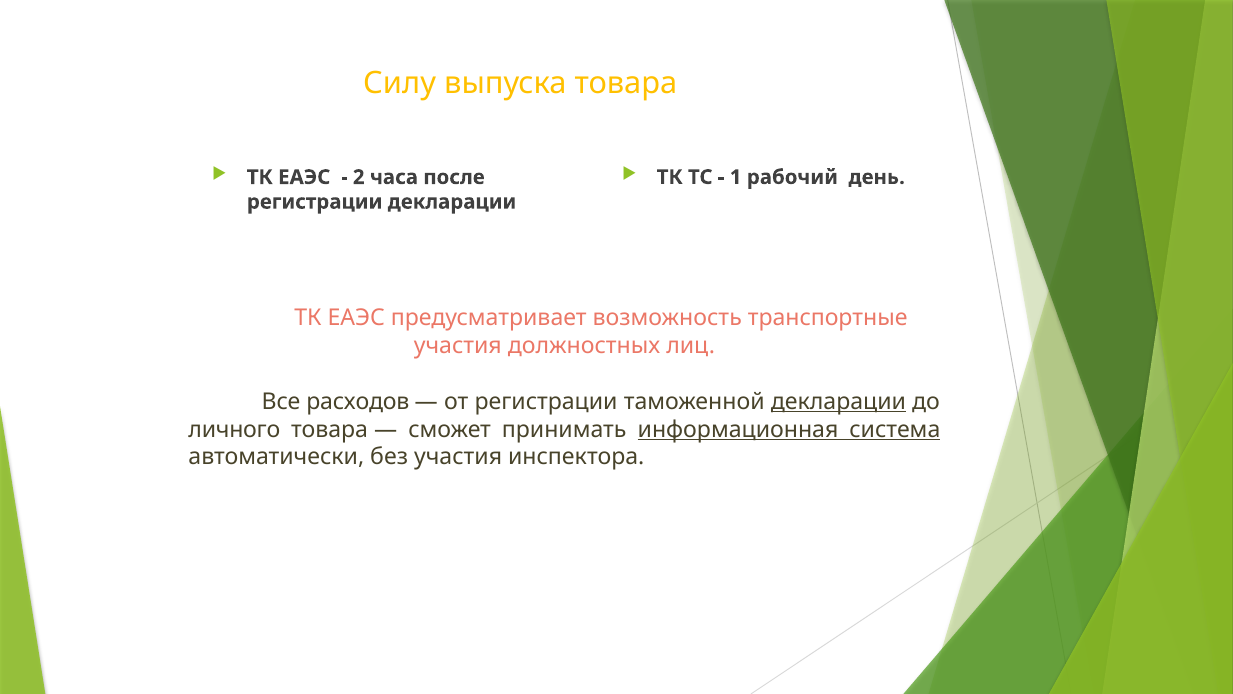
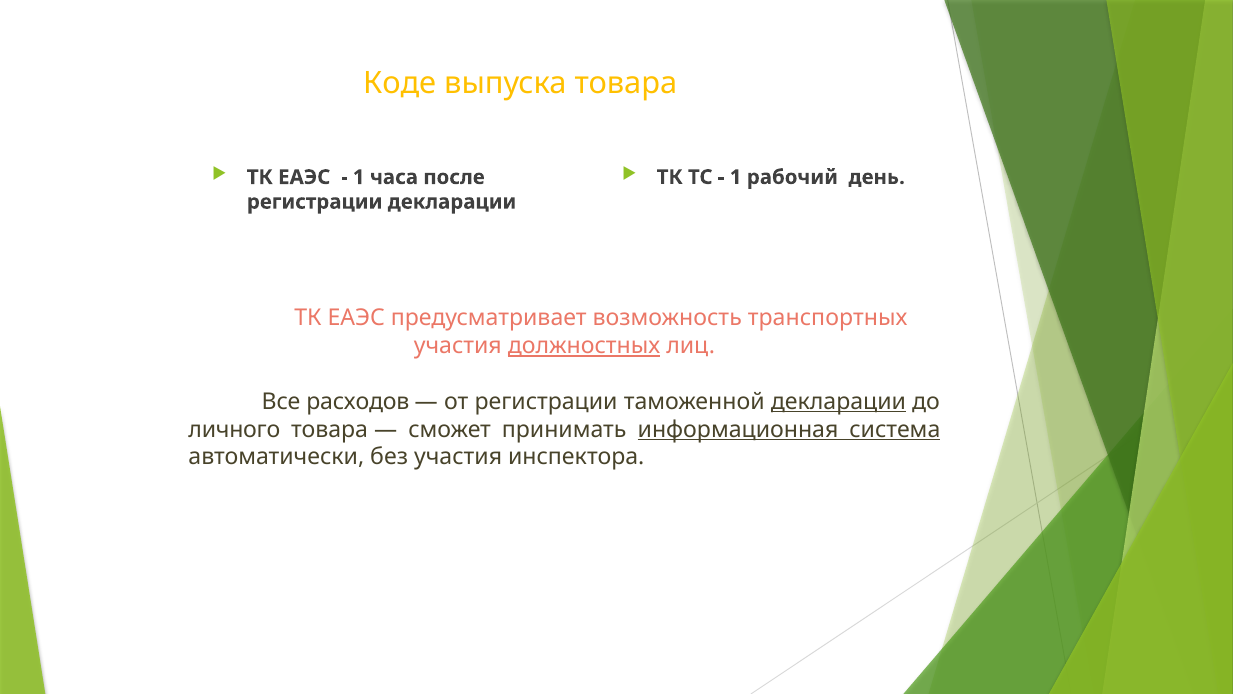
Силу: Силу -> Коде
2 at (359, 177): 2 -> 1
транспортные: транспортные -> транспортных
должностных underline: none -> present
